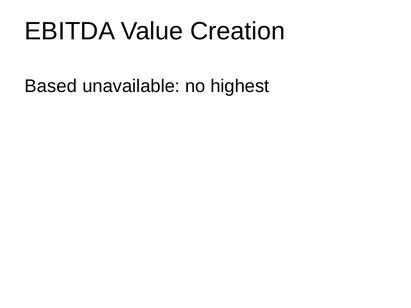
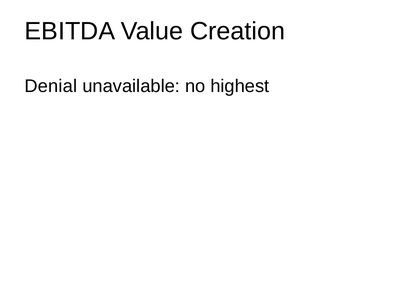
Based: Based -> Denial
